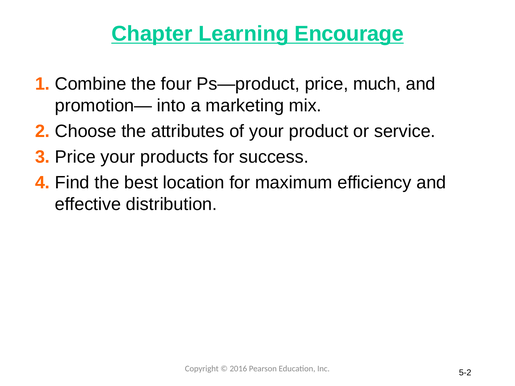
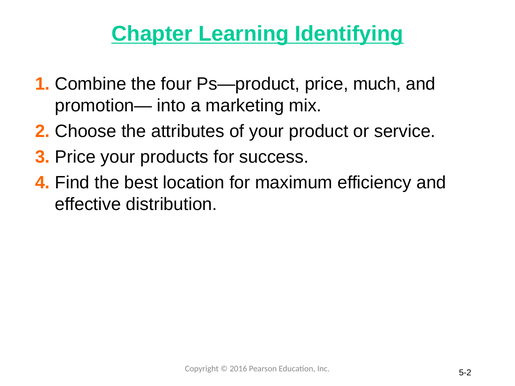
Encourage: Encourage -> Identifying
